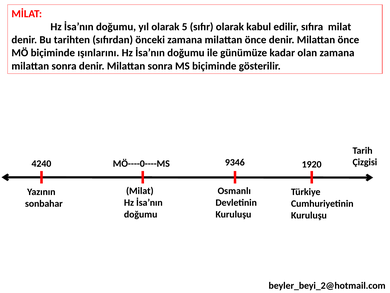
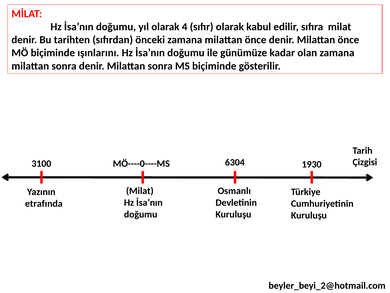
5: 5 -> 4
9346: 9346 -> 6304
4240: 4240 -> 3100
1920: 1920 -> 1930
sonbahar: sonbahar -> etrafında
